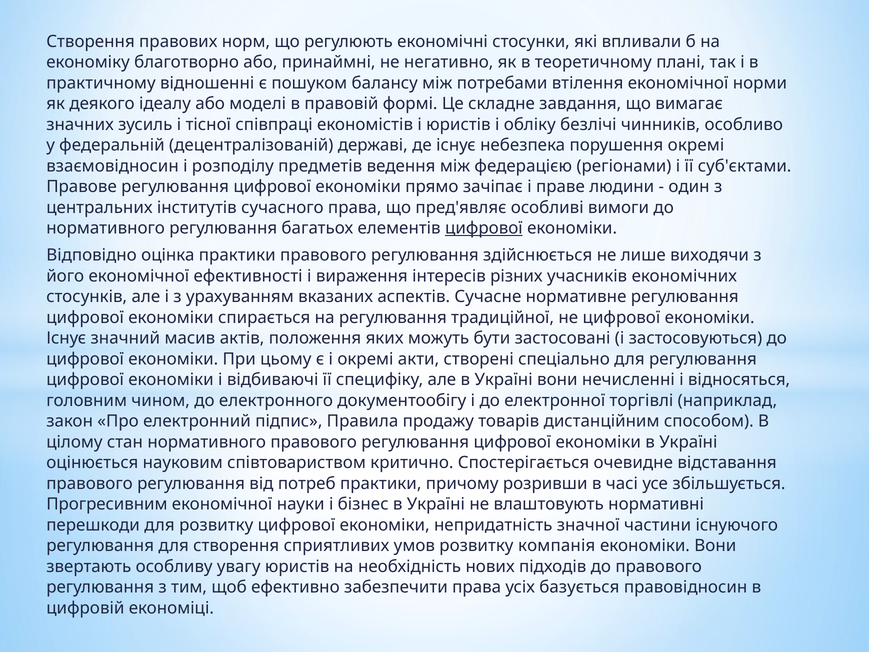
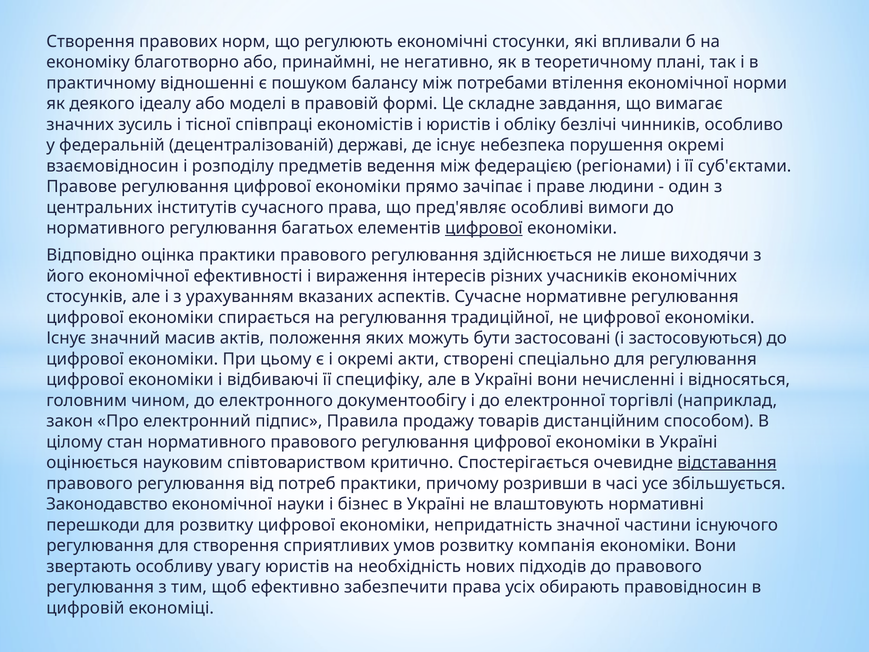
відставання underline: none -> present
Прогресивним: Прогресивним -> Законодавство
базується: базується -> обирають
